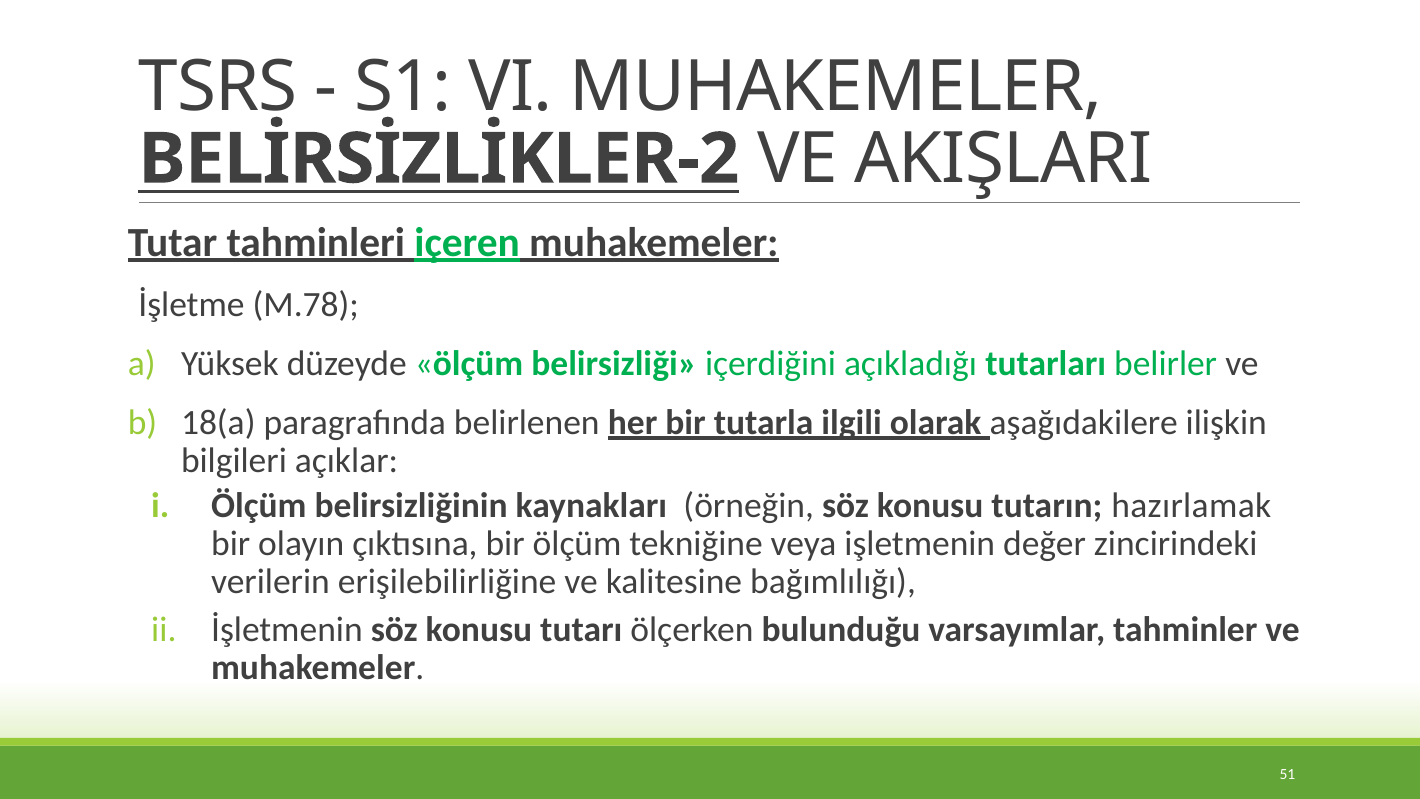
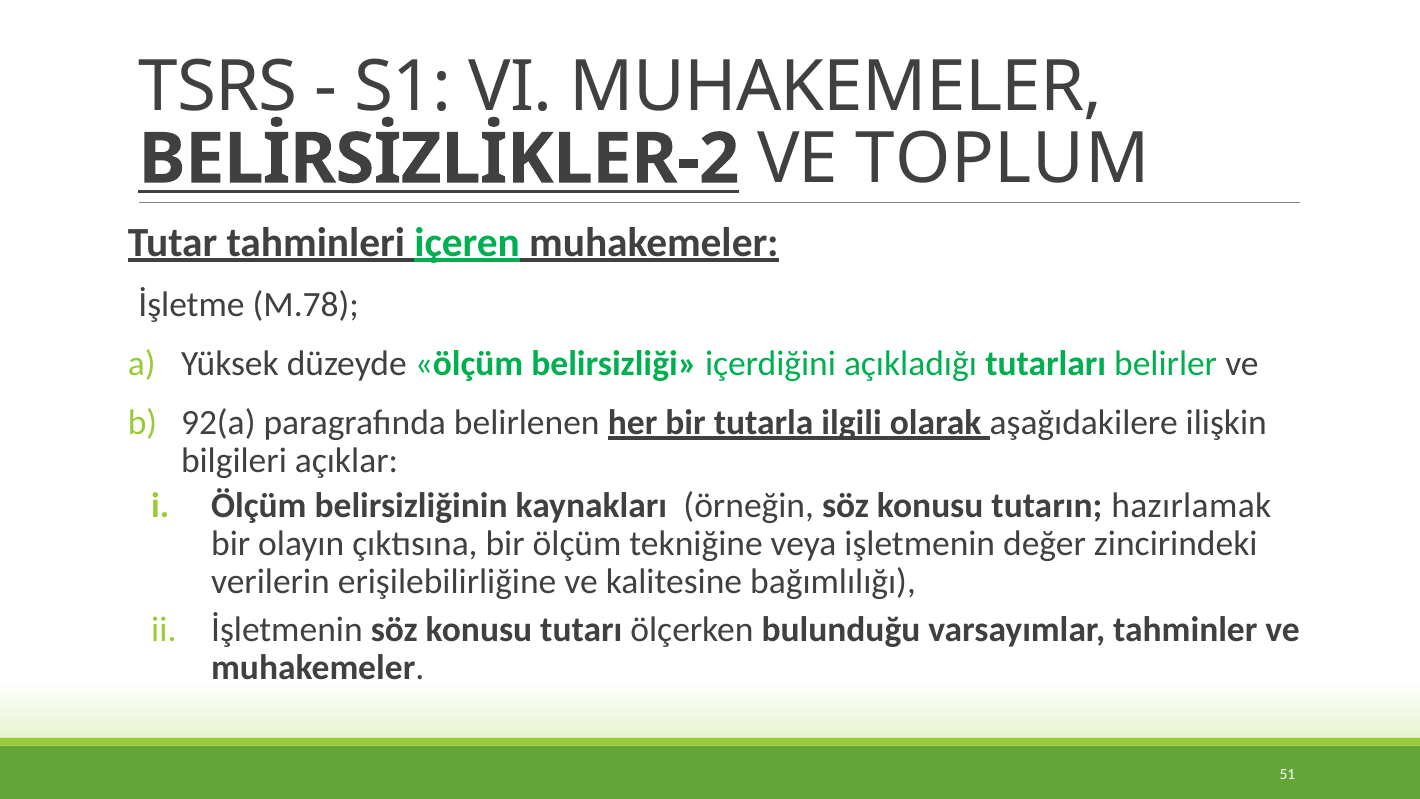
AKIŞLARI: AKIŞLARI -> TOPLUM
18(a: 18(a -> 92(a
